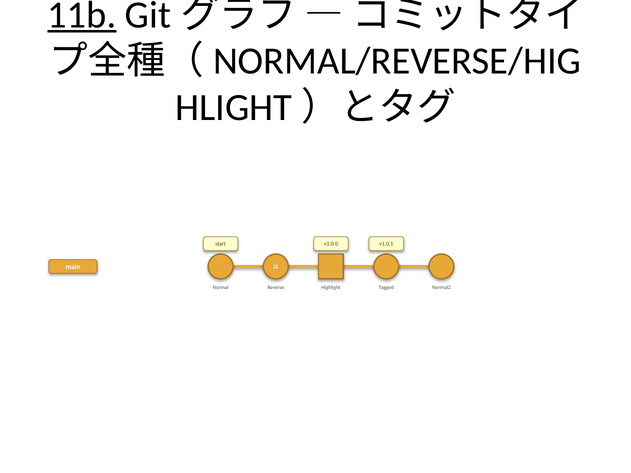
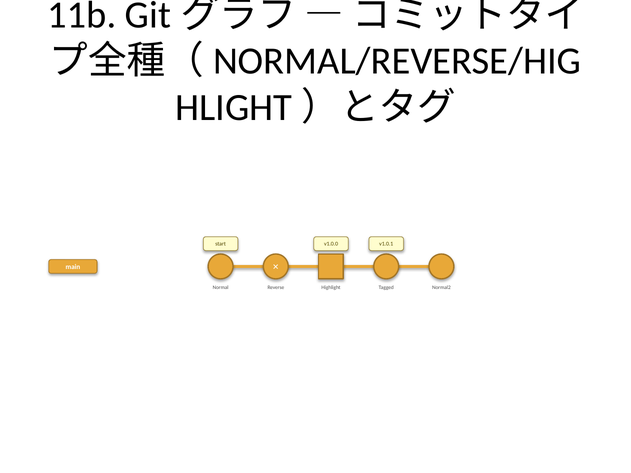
11b underline: present -> none
